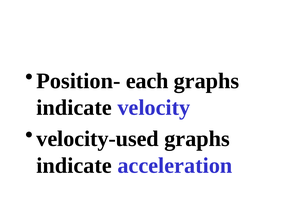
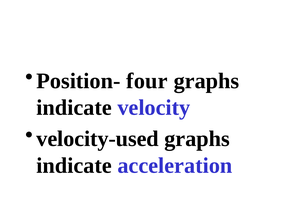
each: each -> four
